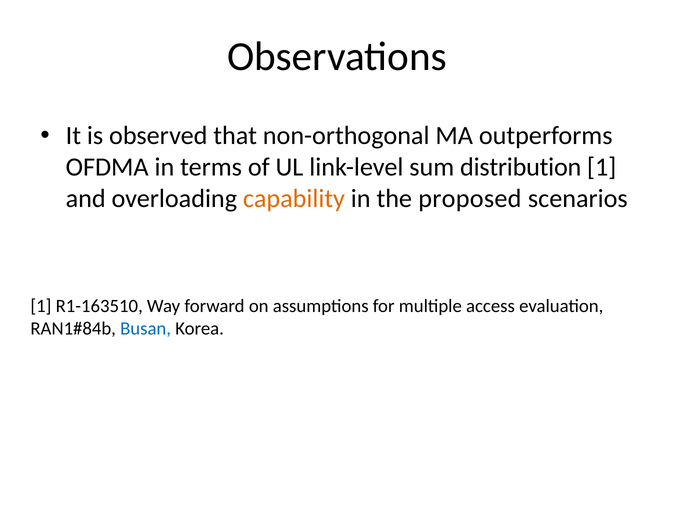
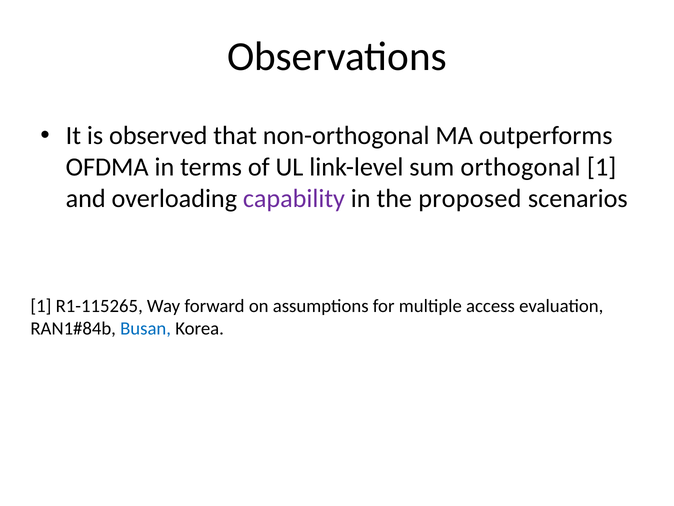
distribution: distribution -> orthogonal
capability colour: orange -> purple
R1-163510: R1-163510 -> R1-115265
